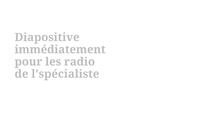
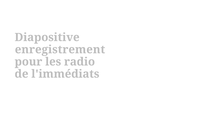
immédiatement: immédiatement -> enregistrement
l'spécialiste: l'spécialiste -> l'immédiats
